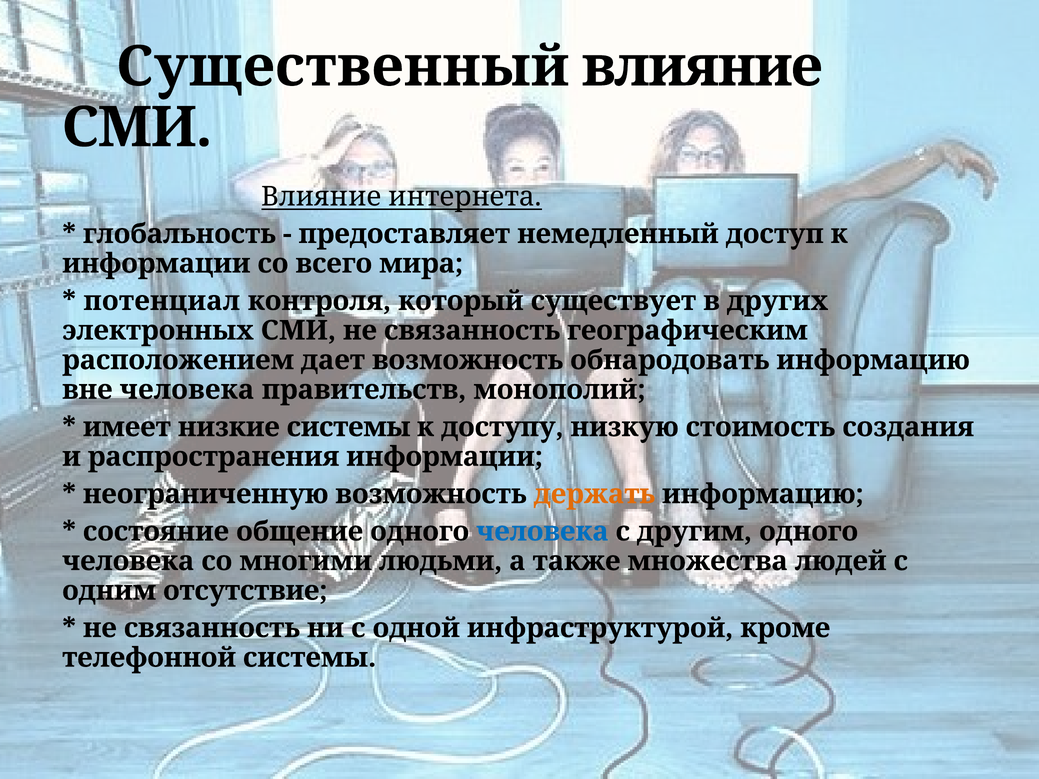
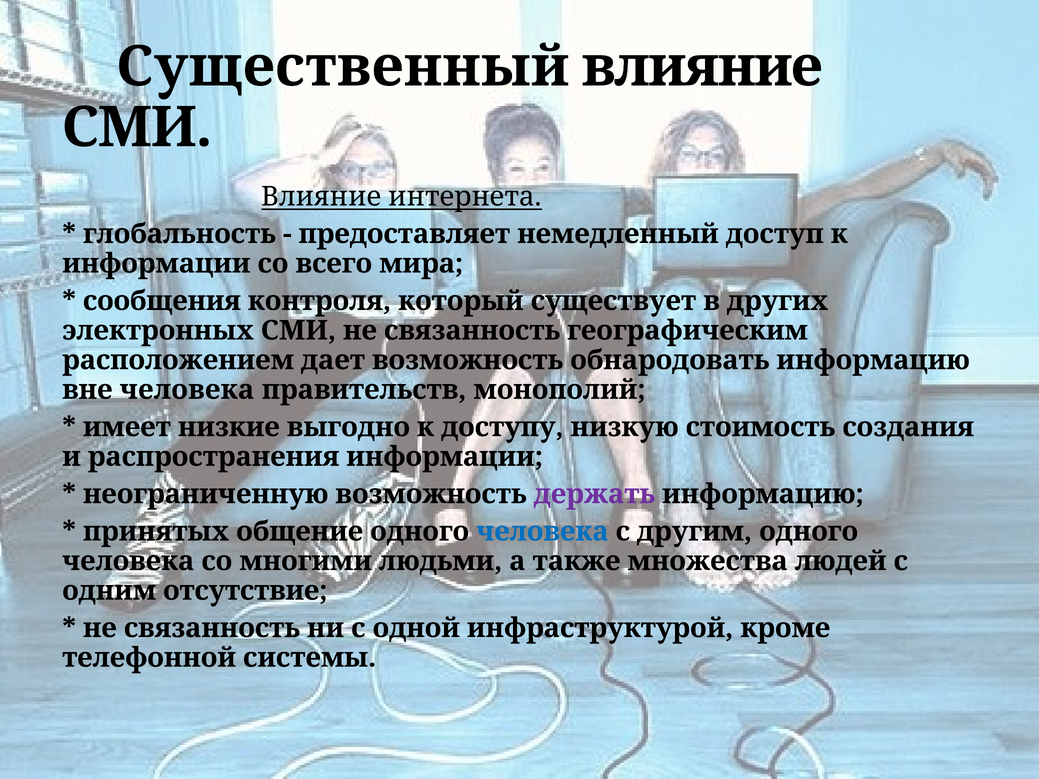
потенциал: потенциал -> сообщения
низкие системы: системы -> выгодно
держать colour: orange -> purple
состояние: состояние -> принятых
